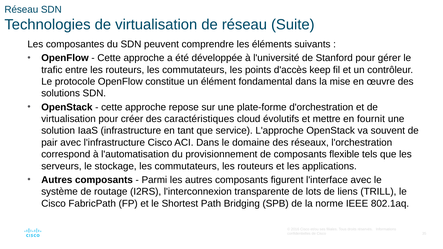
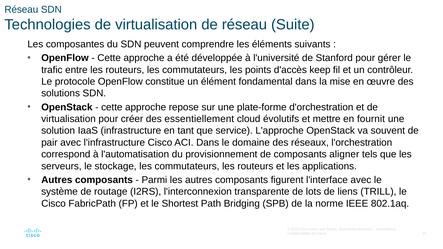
caractéristiques: caractéristiques -> essentiellement
flexible: flexible -> aligner
